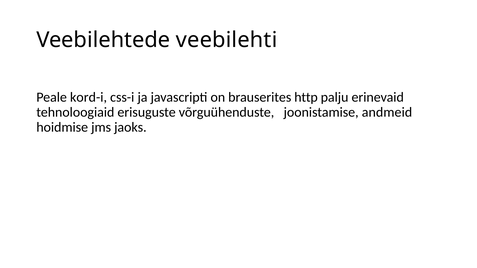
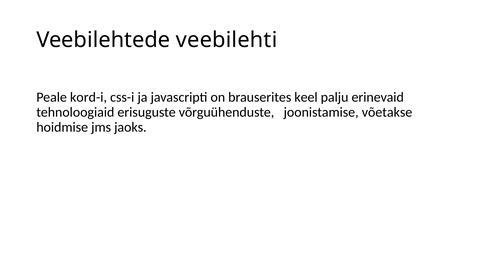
http: http -> keel
andmeid: andmeid -> võetakse
